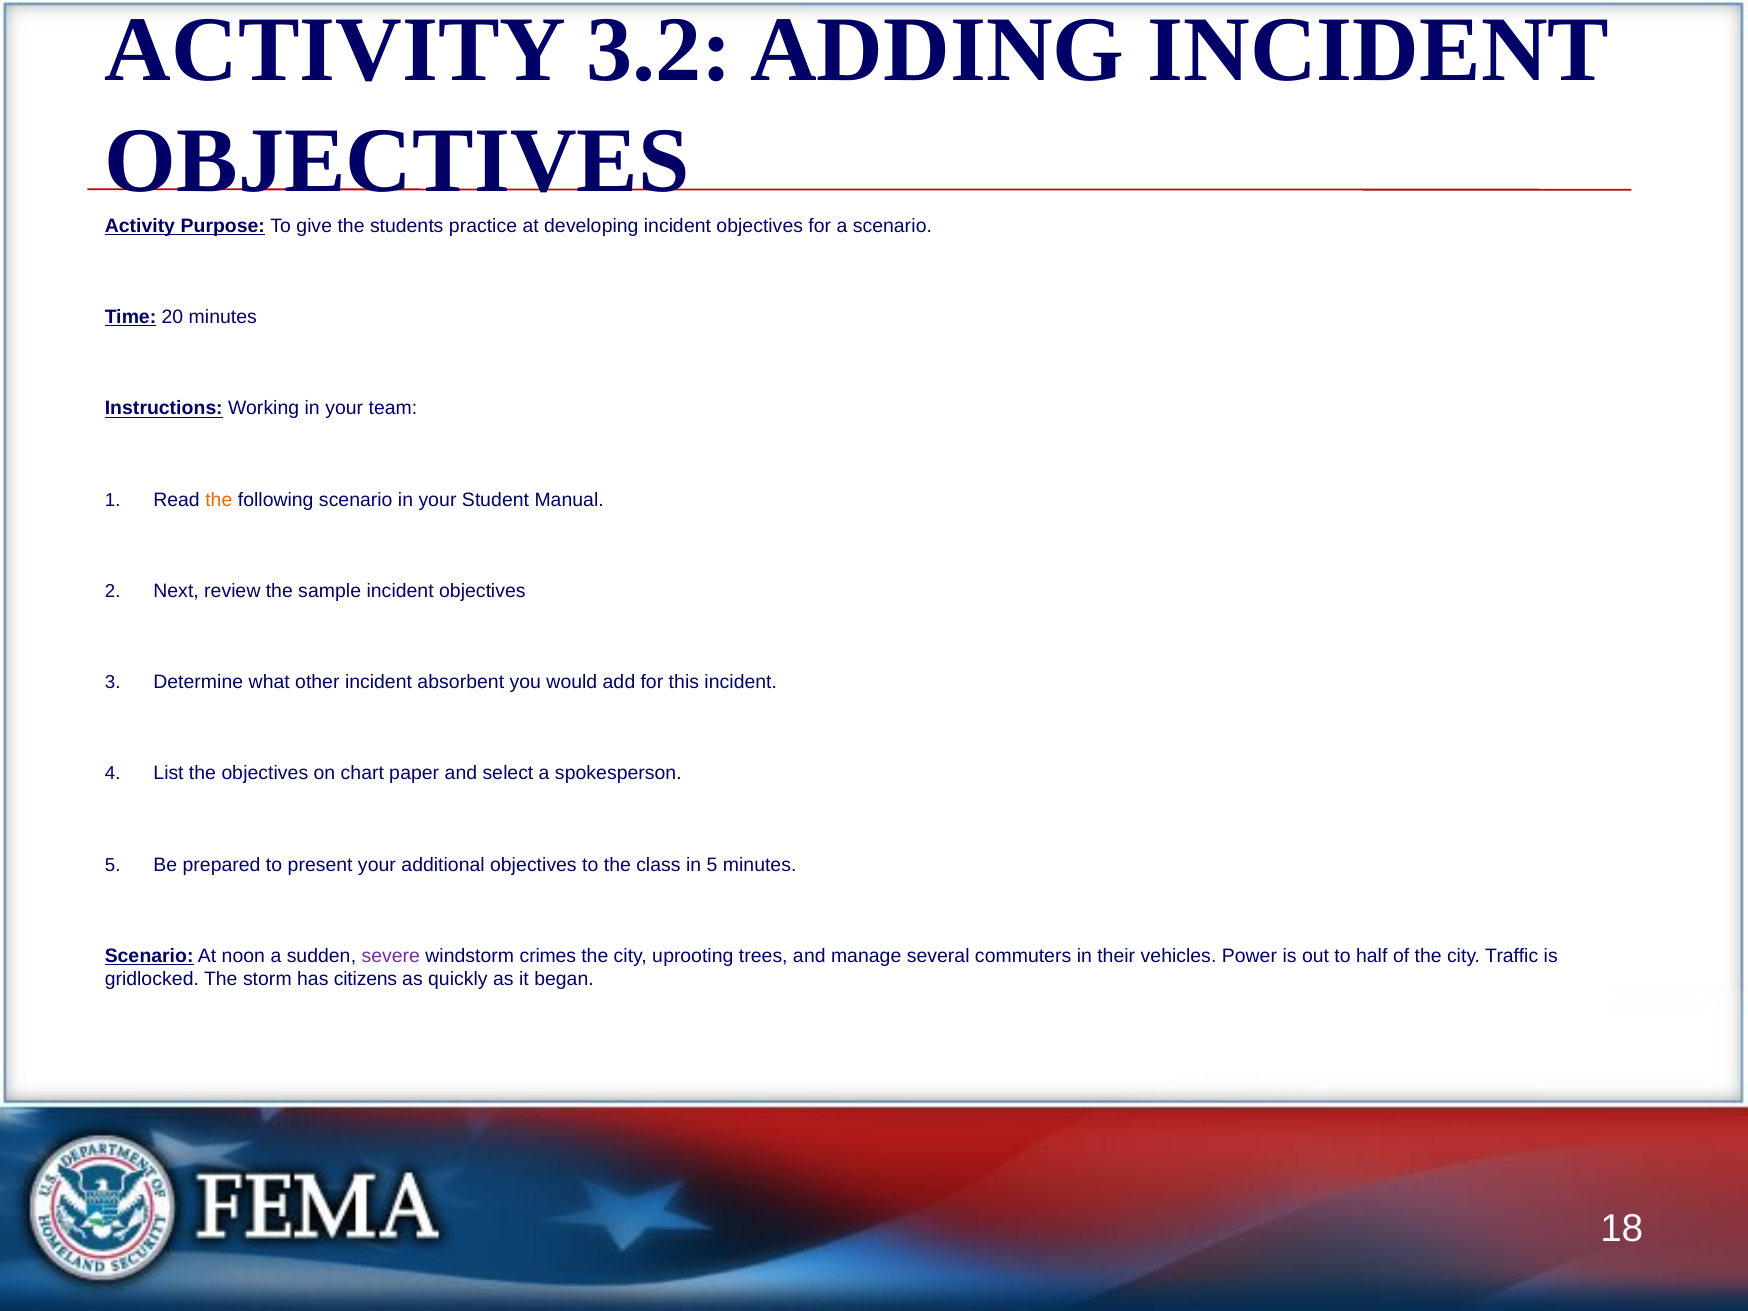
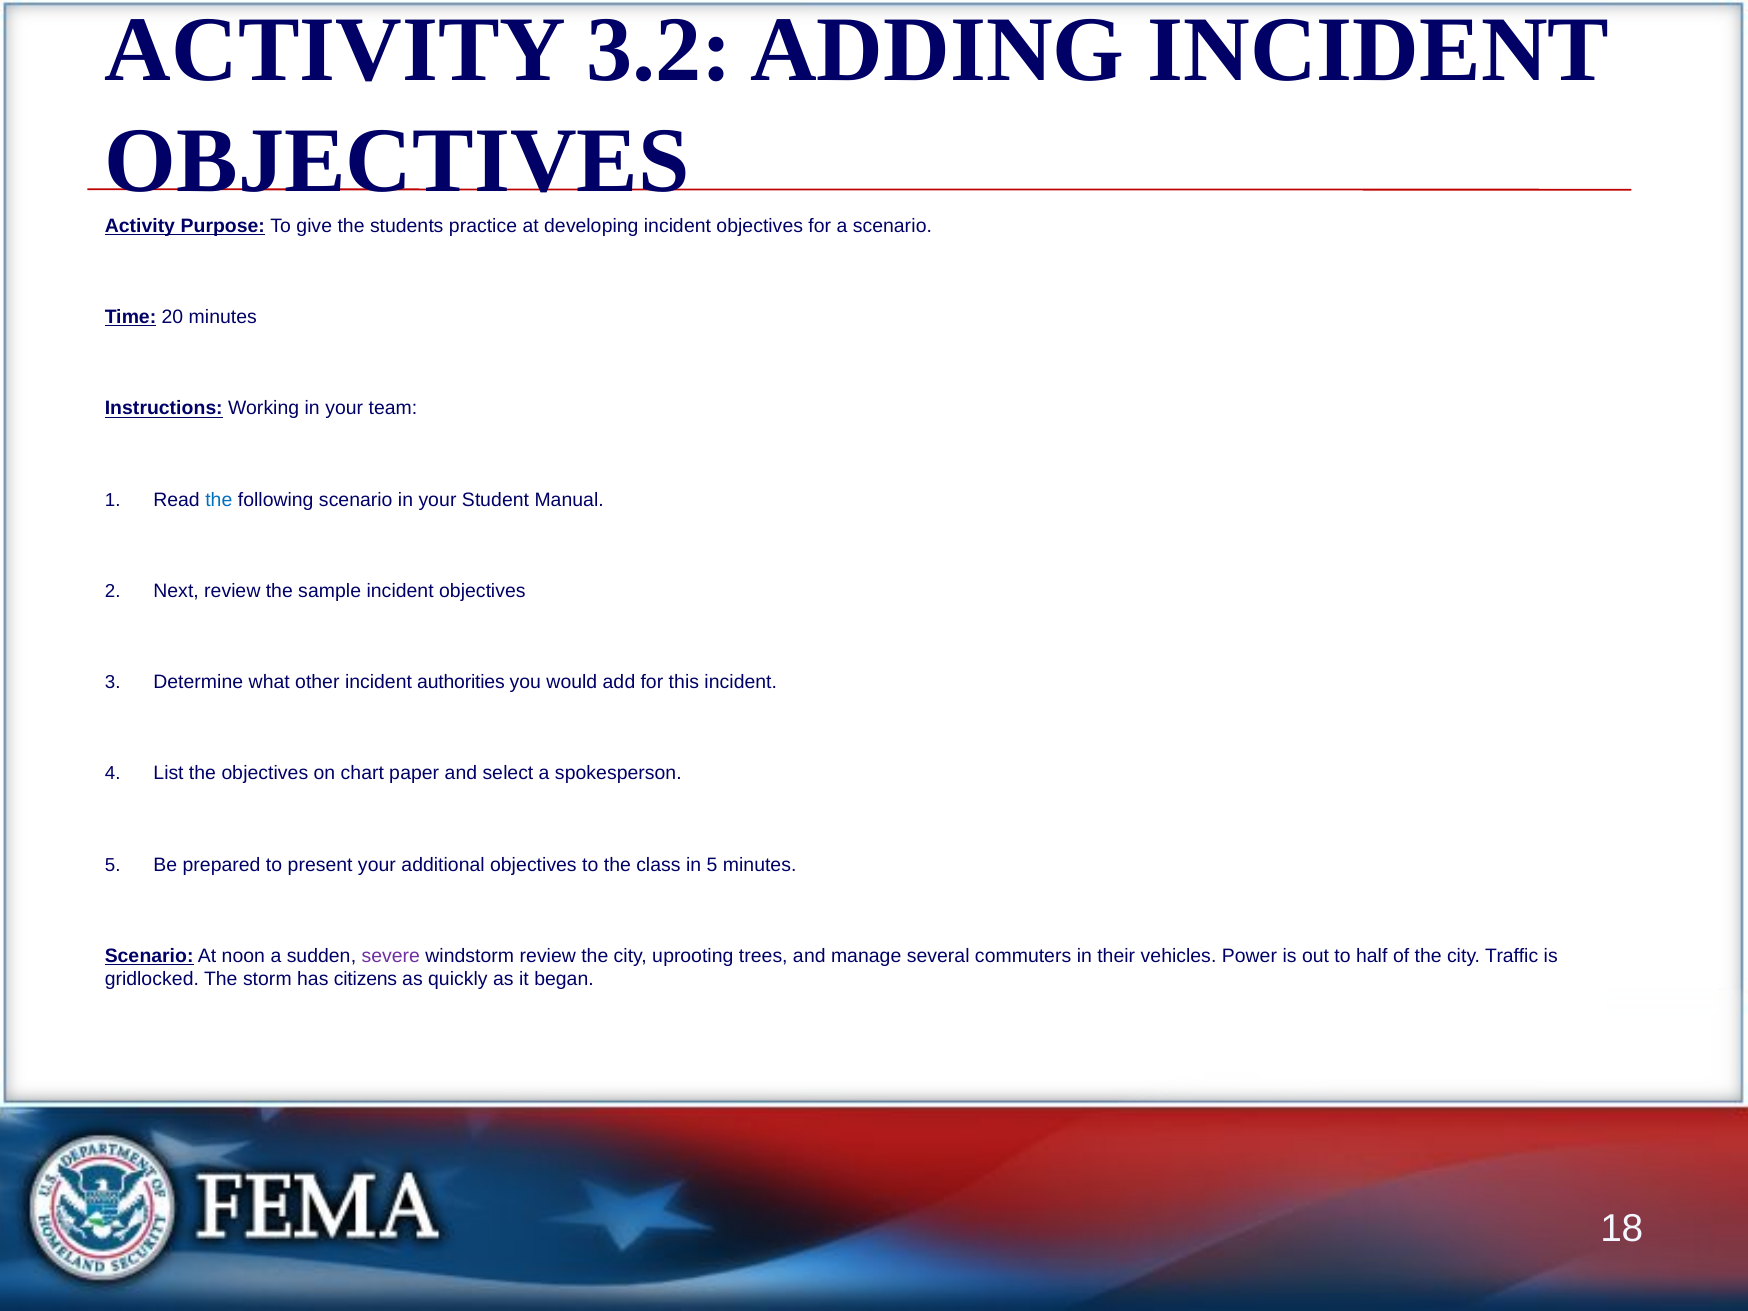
the at (219, 500) colour: orange -> blue
absorbent: absorbent -> authorities
windstorm crimes: crimes -> review
